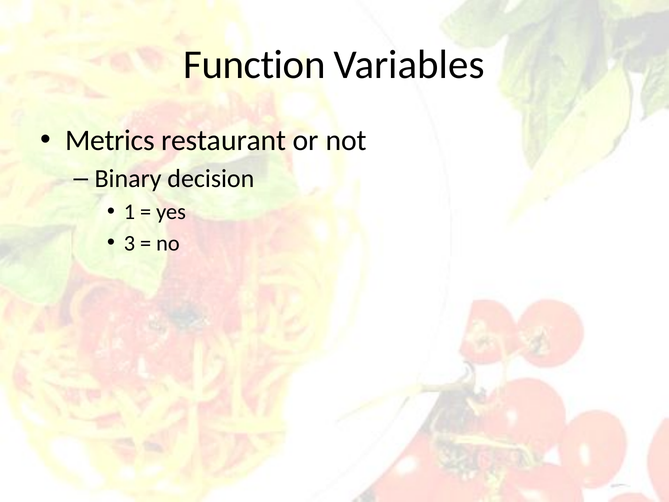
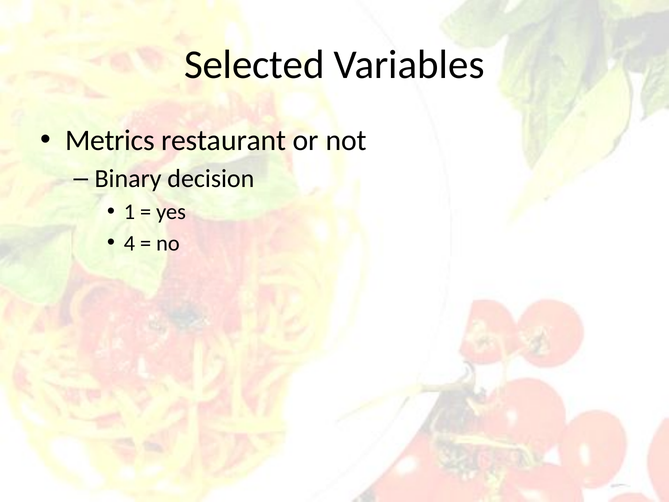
Function: Function -> Selected
3: 3 -> 4
